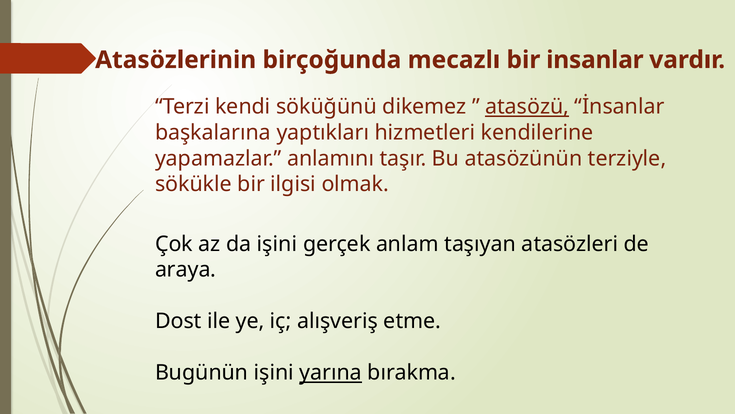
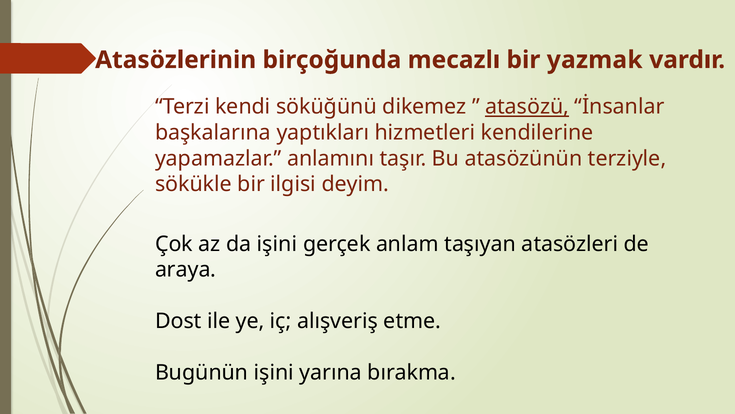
insanlar: insanlar -> yazmak
olmak: olmak -> deyim
yarına underline: present -> none
